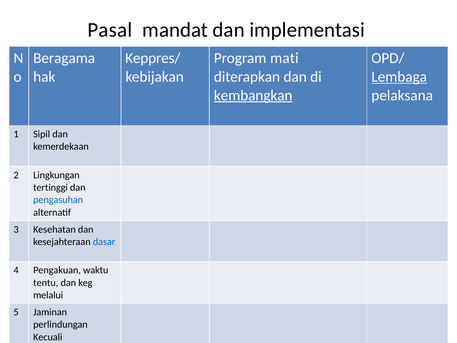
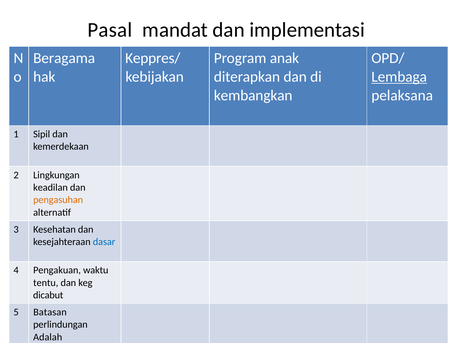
mati: mati -> anak
kembangkan underline: present -> none
tertinggi: tertinggi -> keadilan
pengasuhan colour: blue -> orange
melalui: melalui -> dicabut
Jaminan: Jaminan -> Batasan
Kecuali: Kecuali -> Adalah
